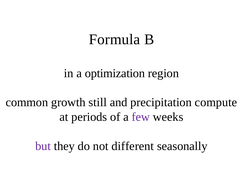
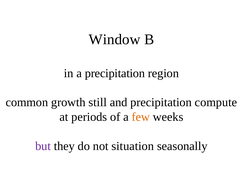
Formula: Formula -> Window
a optimization: optimization -> precipitation
few colour: purple -> orange
different: different -> situation
